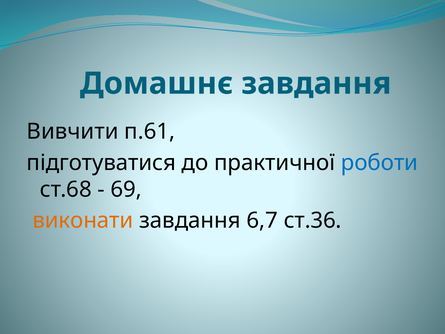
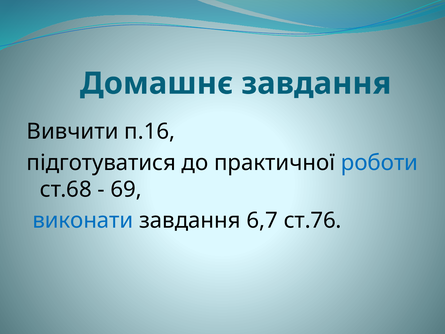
п.61: п.61 -> п.16
виконати colour: orange -> blue
ст.36: ст.36 -> ст.76
